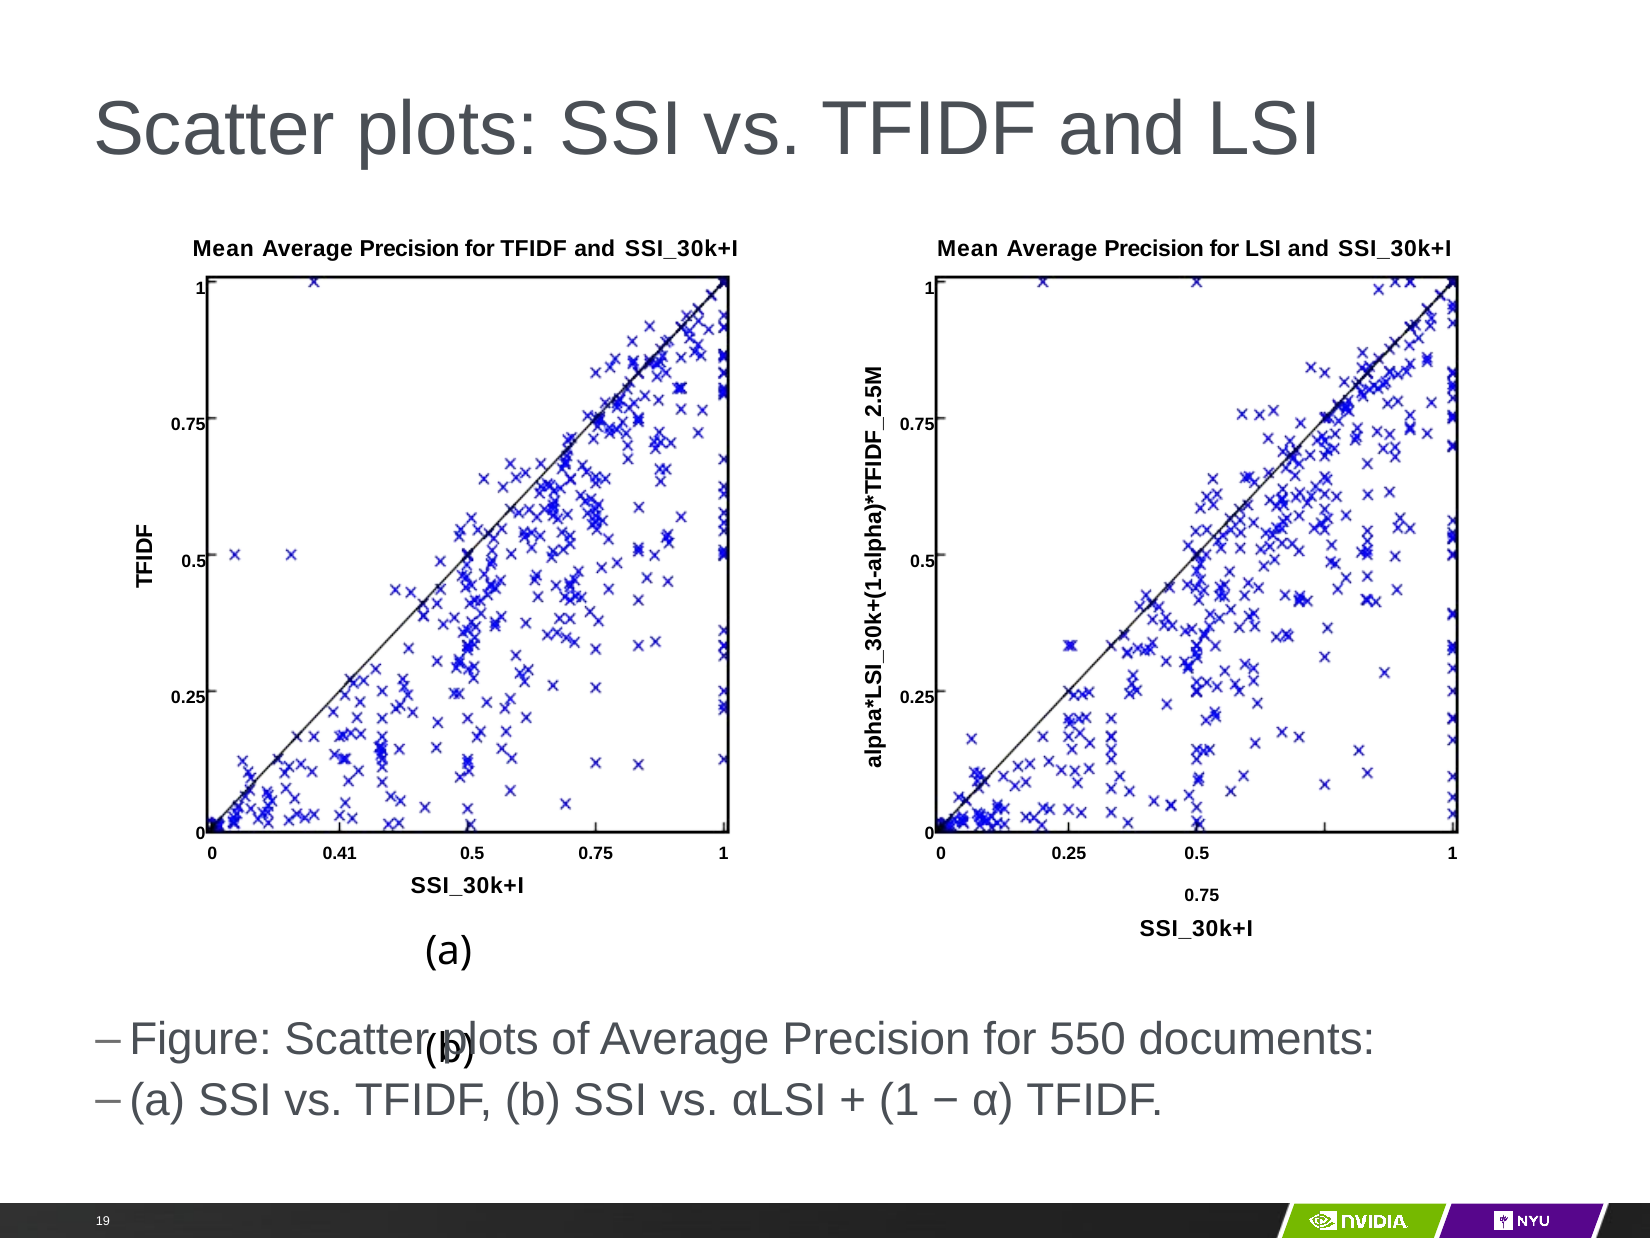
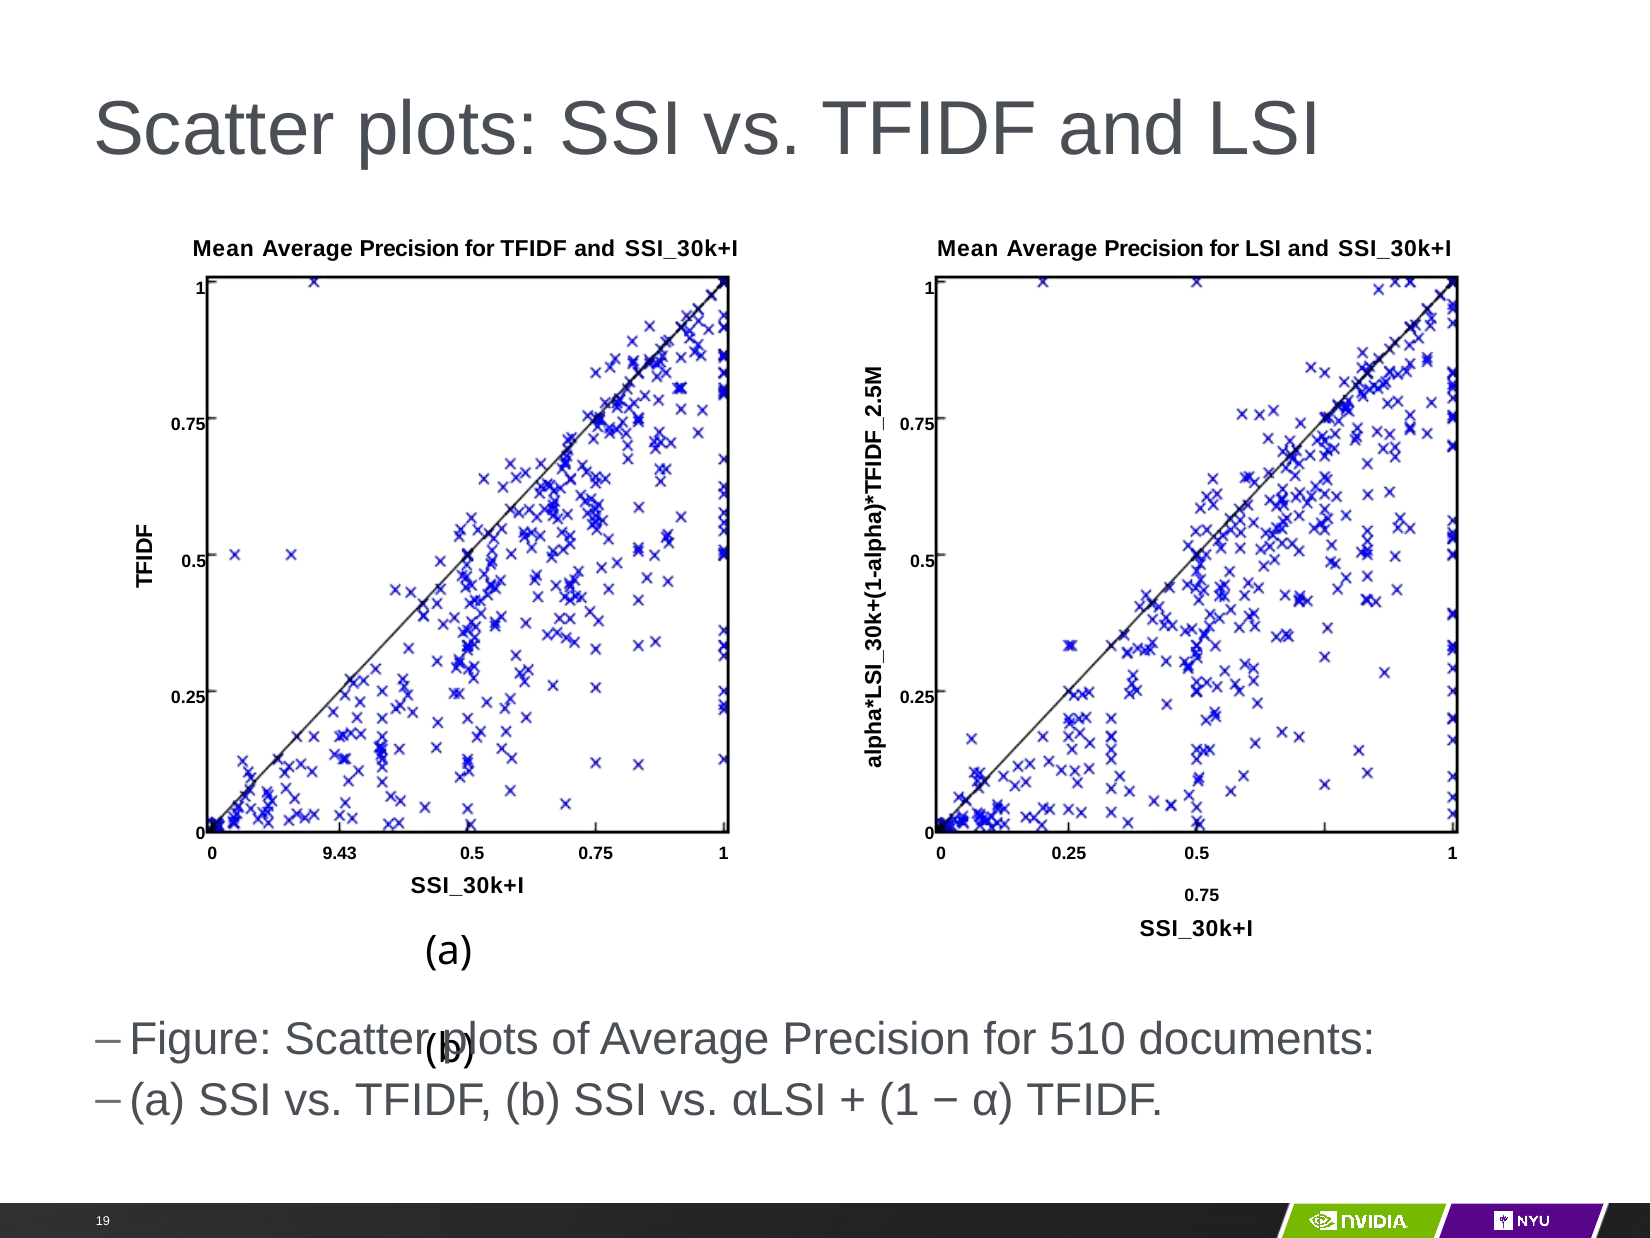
0.41: 0.41 -> 9.43
550: 550 -> 510
